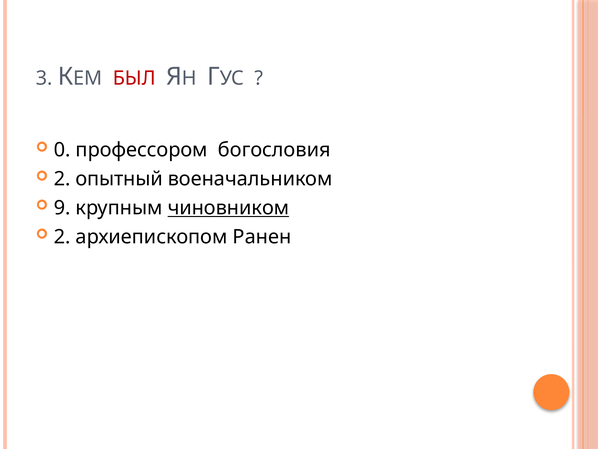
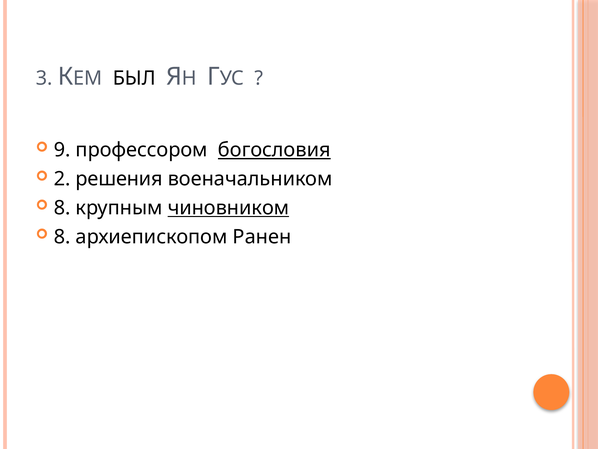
БЫЛ colour: red -> black
0: 0 -> 9
богословия underline: none -> present
опытный: опытный -> решения
9 at (62, 208): 9 -> 8
2 at (62, 237): 2 -> 8
